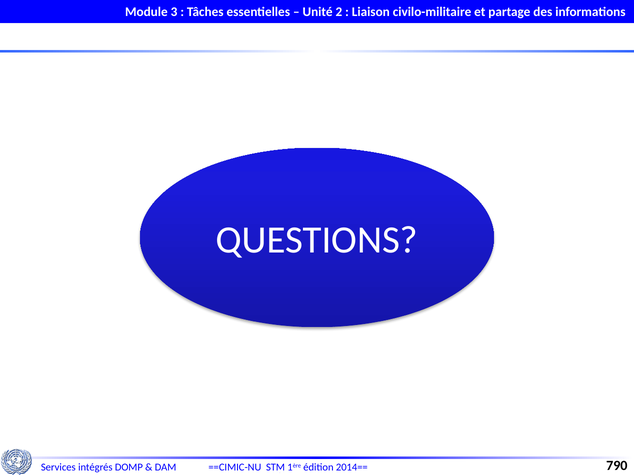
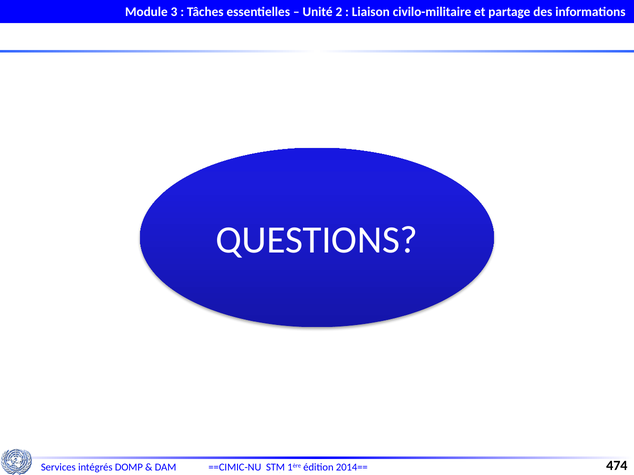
790: 790 -> 474
